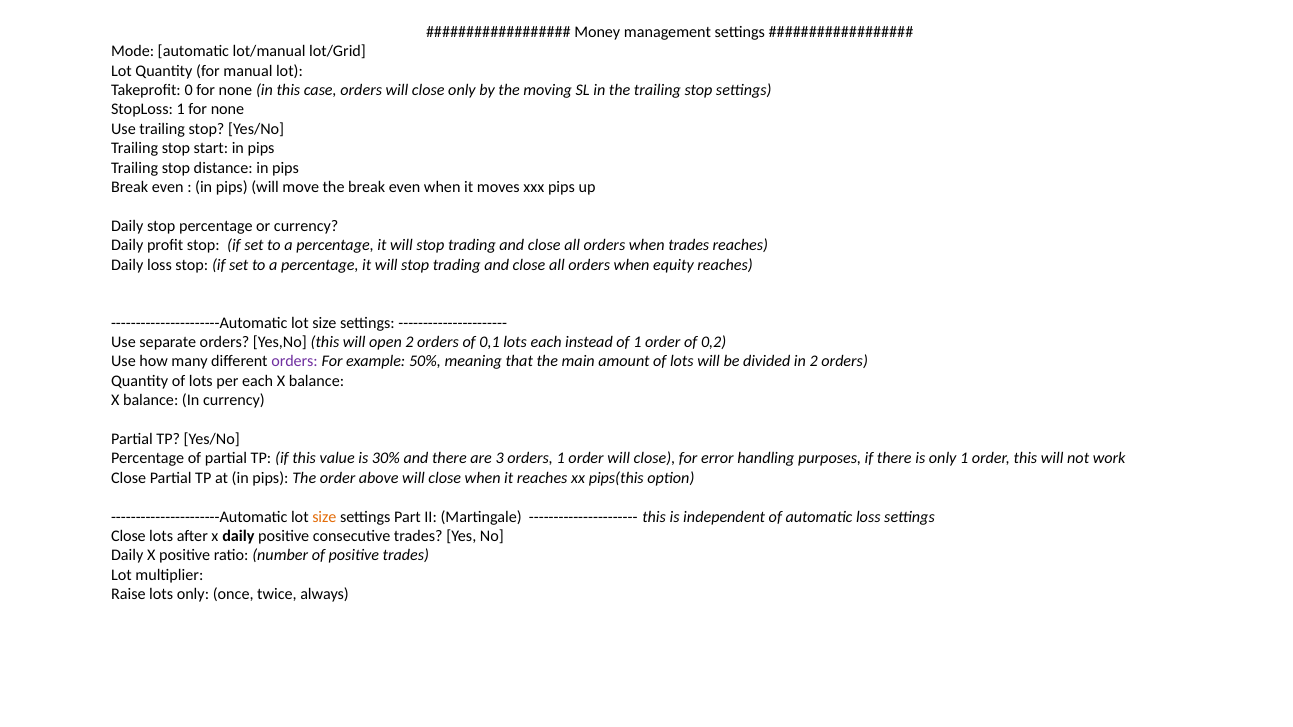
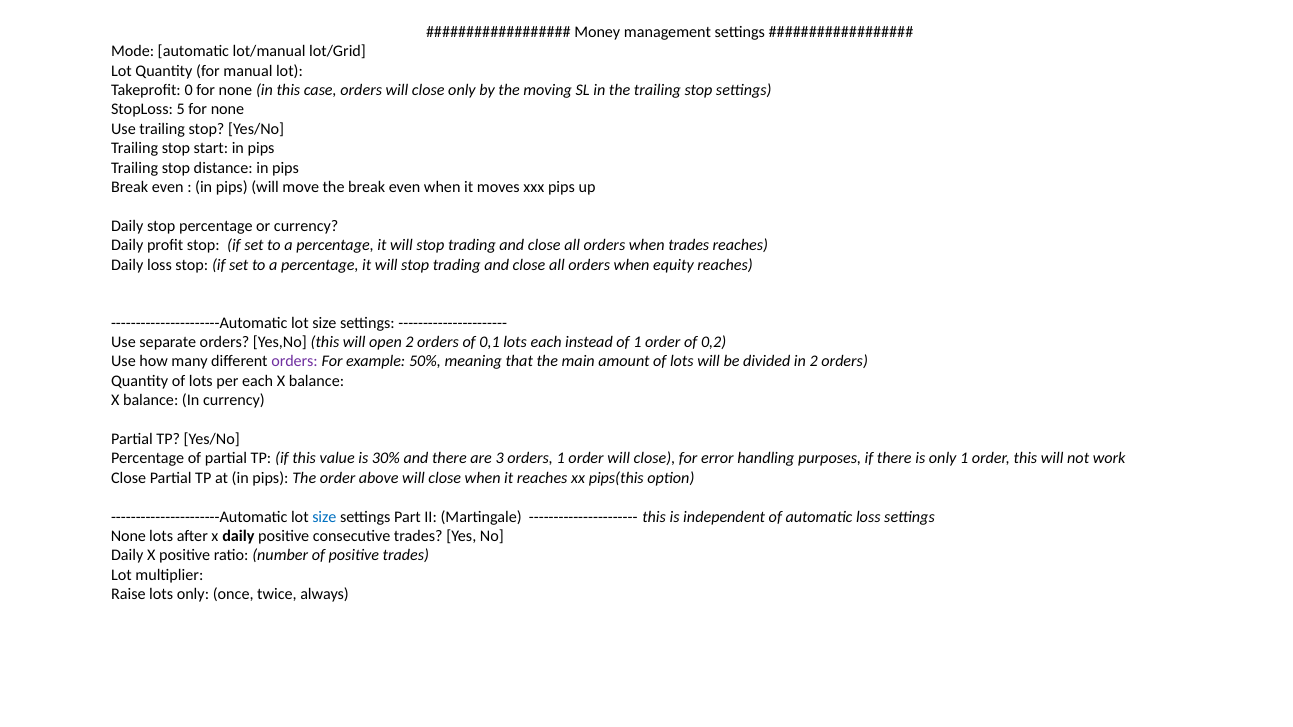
StopLoss 1: 1 -> 5
size at (324, 517) colour: orange -> blue
Close at (128, 536): Close -> None
